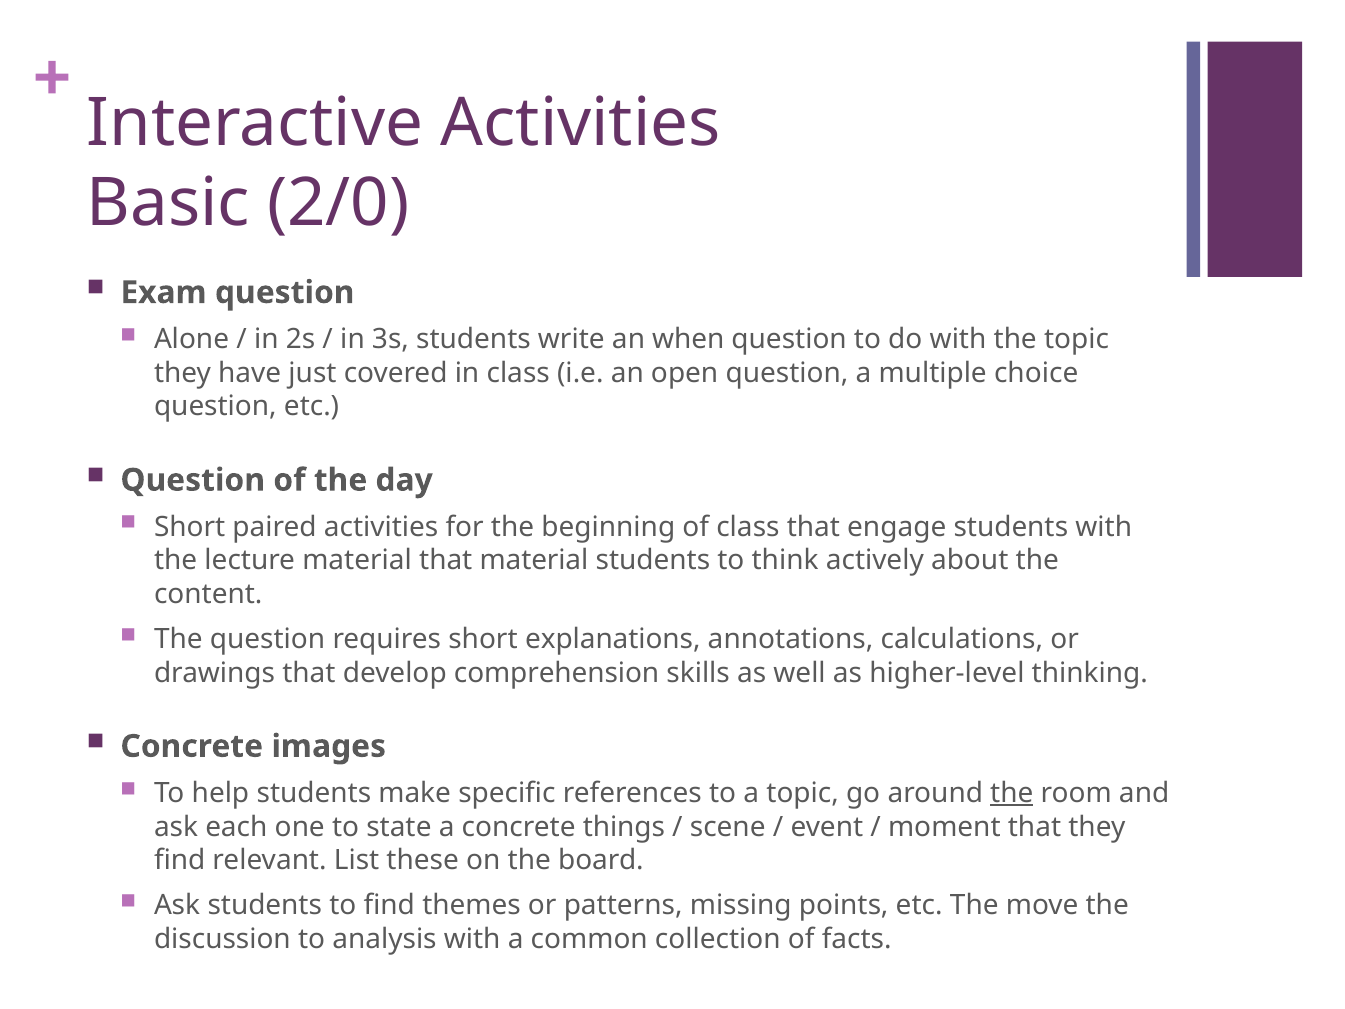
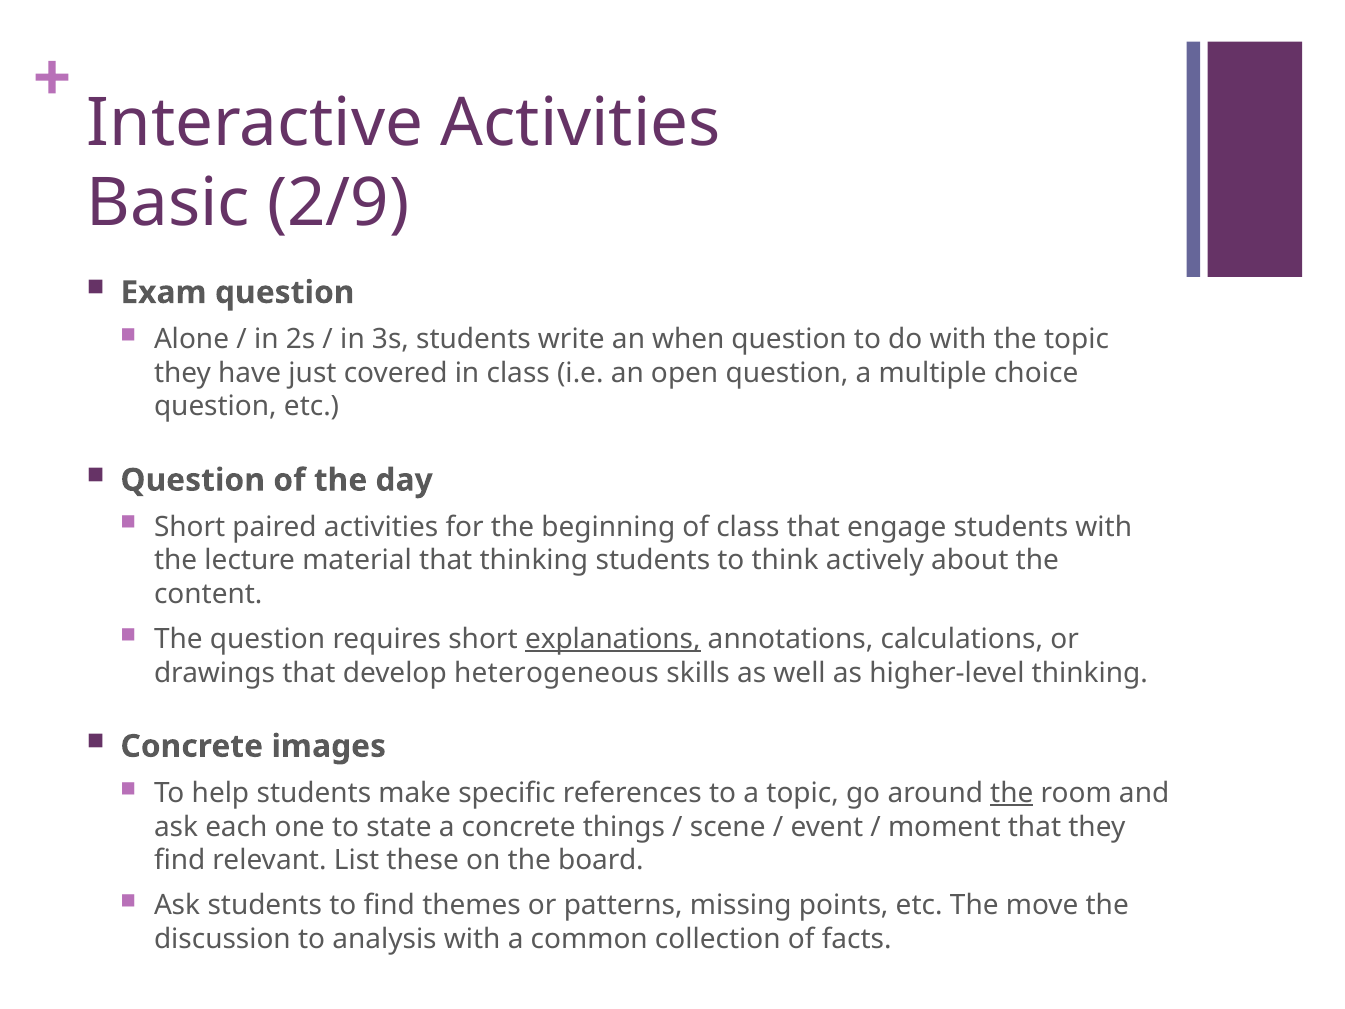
2/0: 2/0 -> 2/9
that material: material -> thinking
explanations underline: none -> present
comprehension: comprehension -> heterogeneous
